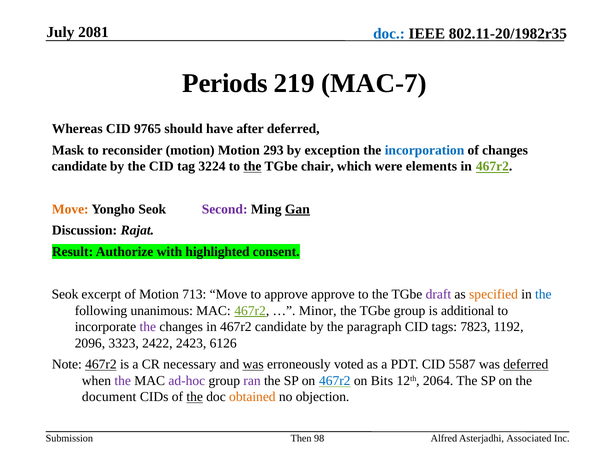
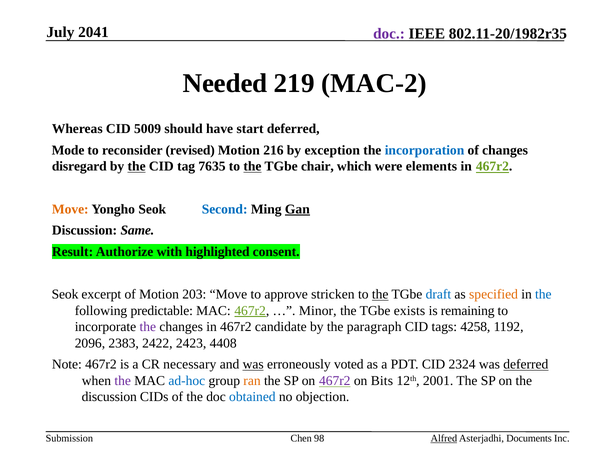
2081: 2081 -> 2041
doc at (389, 34) colour: blue -> purple
Periods: Periods -> Needed
MAC-7: MAC-7 -> MAC-2
9765: 9765 -> 5009
after: after -> start
Mask: Mask -> Mode
reconsider motion: motion -> revised
293: 293 -> 216
candidate at (79, 167): candidate -> disregard
the at (137, 167) underline: none -> present
3224: 3224 -> 7635
Second colour: purple -> blue
Rajat: Rajat -> Same
713: 713 -> 203
approve approve: approve -> stricken
the at (380, 295) underline: none -> present
draft colour: purple -> blue
unanimous: unanimous -> predictable
TGbe group: group -> exists
additional: additional -> remaining
7823: 7823 -> 4258
3323: 3323 -> 2383
6126: 6126 -> 4408
467r2 at (101, 365) underline: present -> none
5587: 5587 -> 2324
ad-hoc colour: purple -> blue
ran colour: purple -> orange
467r2 at (335, 381) colour: blue -> purple
2064: 2064 -> 2001
document at (109, 397): document -> discussion
the at (195, 397) underline: present -> none
obtained colour: orange -> blue
Then: Then -> Chen
Alfred underline: none -> present
Associated: Associated -> Documents
